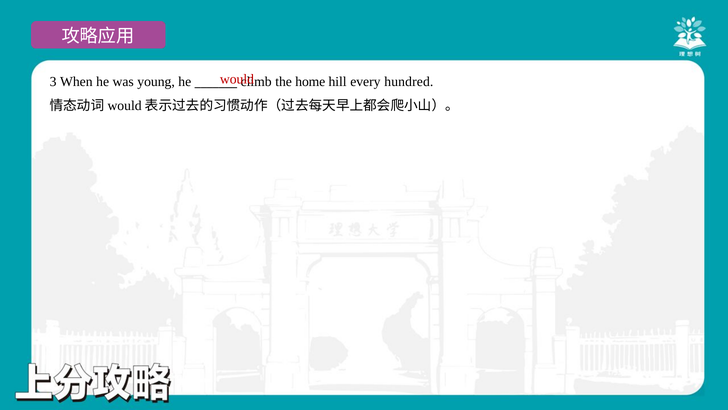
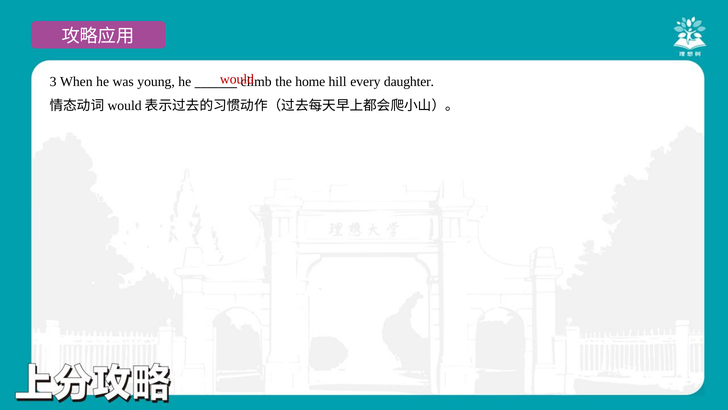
hundred: hundred -> daughter
